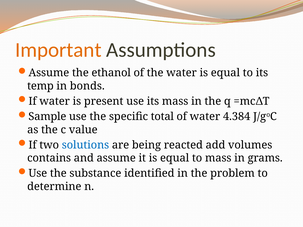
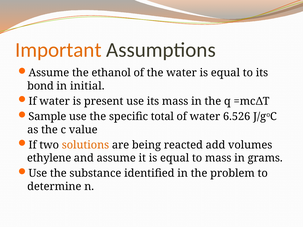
temp: temp -> bond
bonds: bonds -> initial
4.384: 4.384 -> 6.526
solutions colour: blue -> orange
contains: contains -> ethylene
